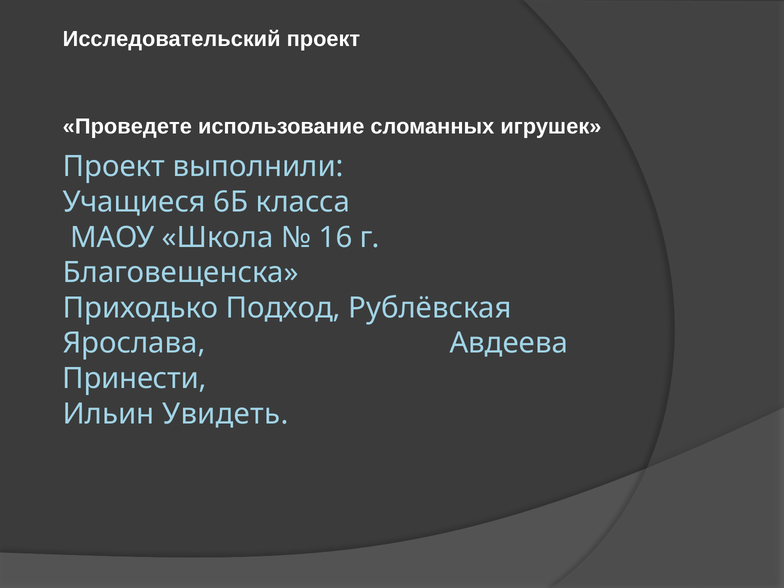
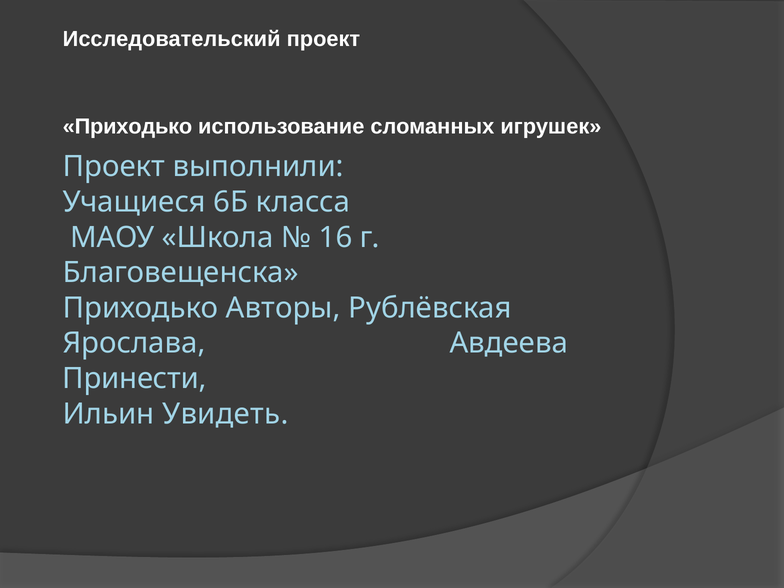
Проведете at (127, 126): Проведете -> Приходько
Подход: Подход -> Авторы
